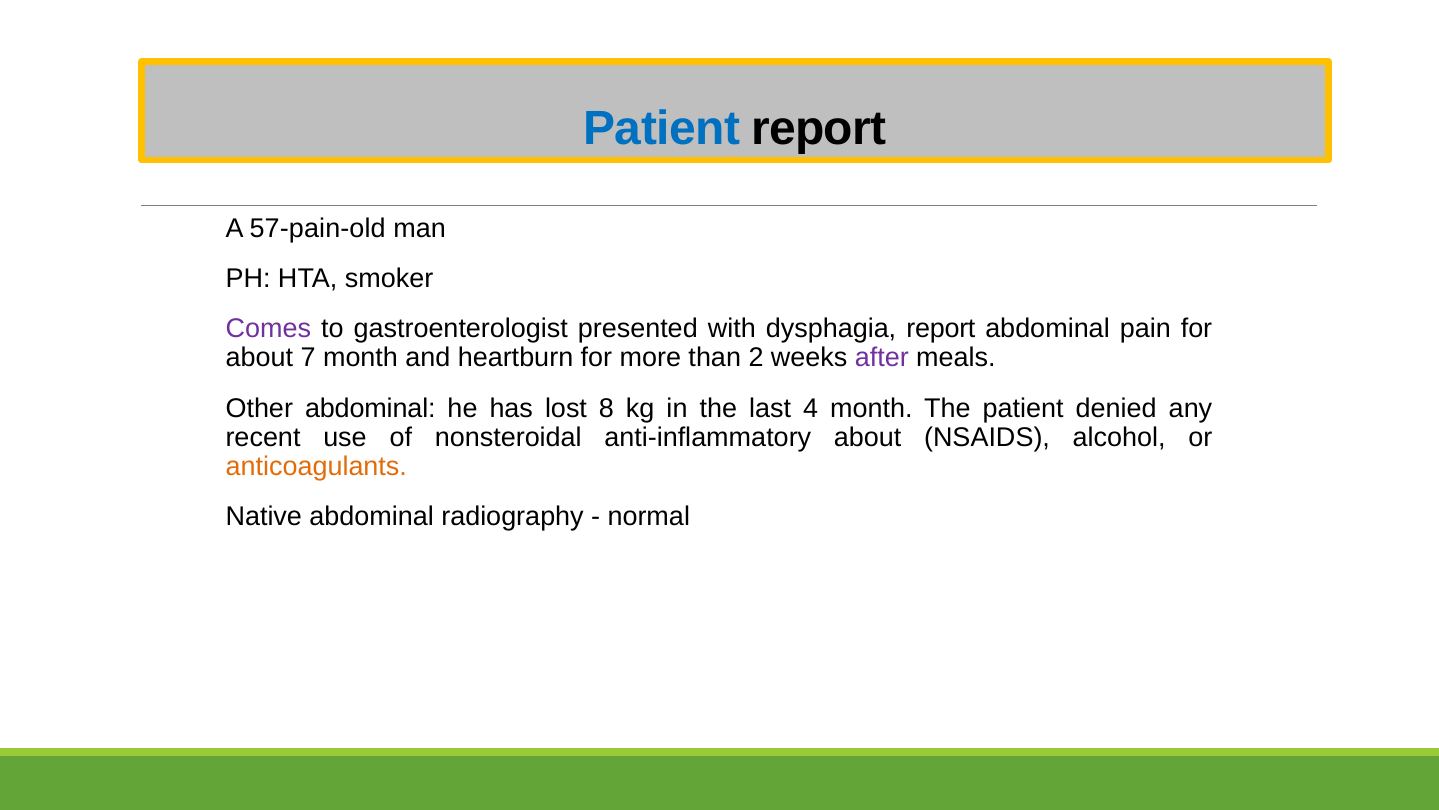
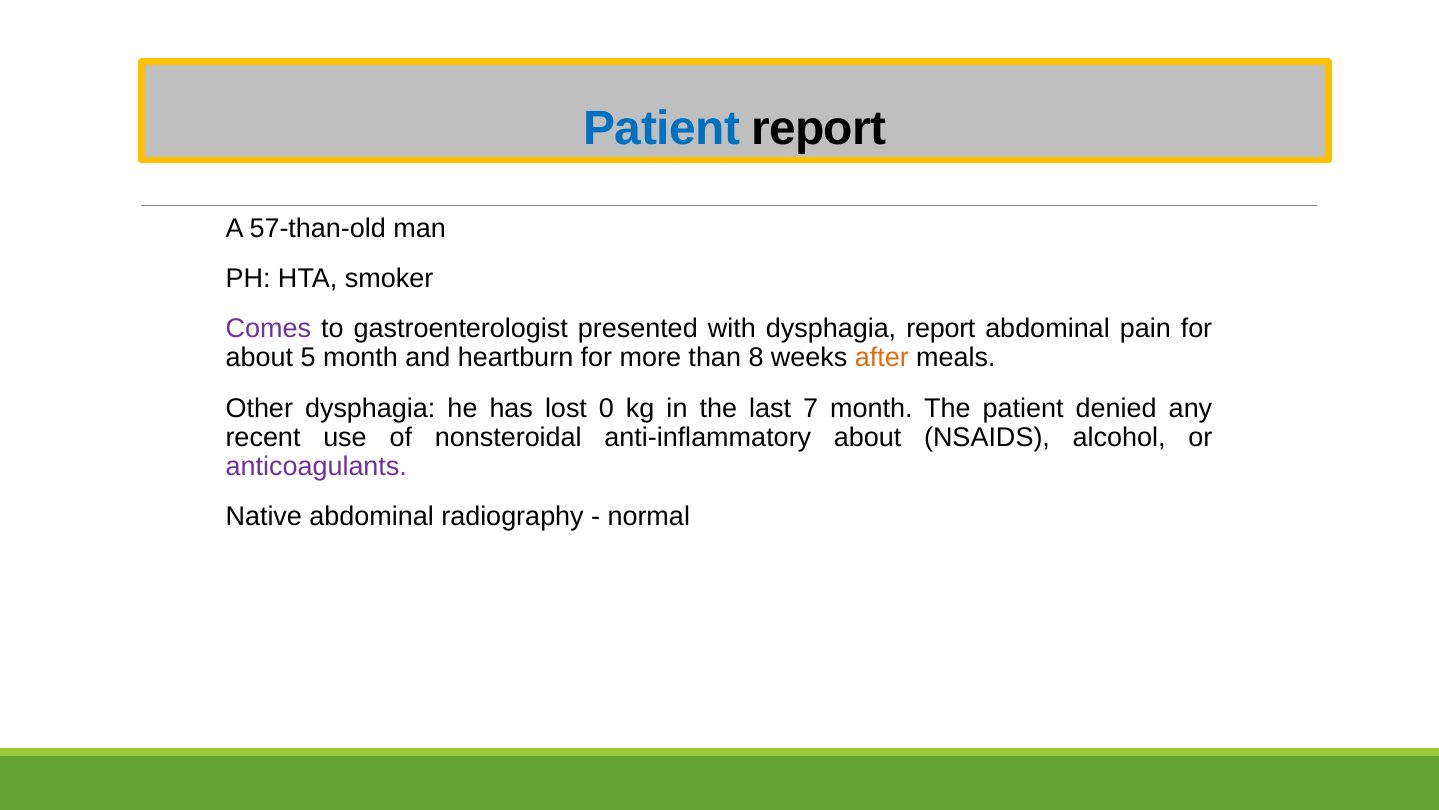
57-pain-old: 57-pain-old -> 57-than-old
7: 7 -> 5
2: 2 -> 8
after colour: purple -> orange
Other abdominal: abdominal -> dysphagia
8: 8 -> 0
4: 4 -> 7
anticoagulants colour: orange -> purple
